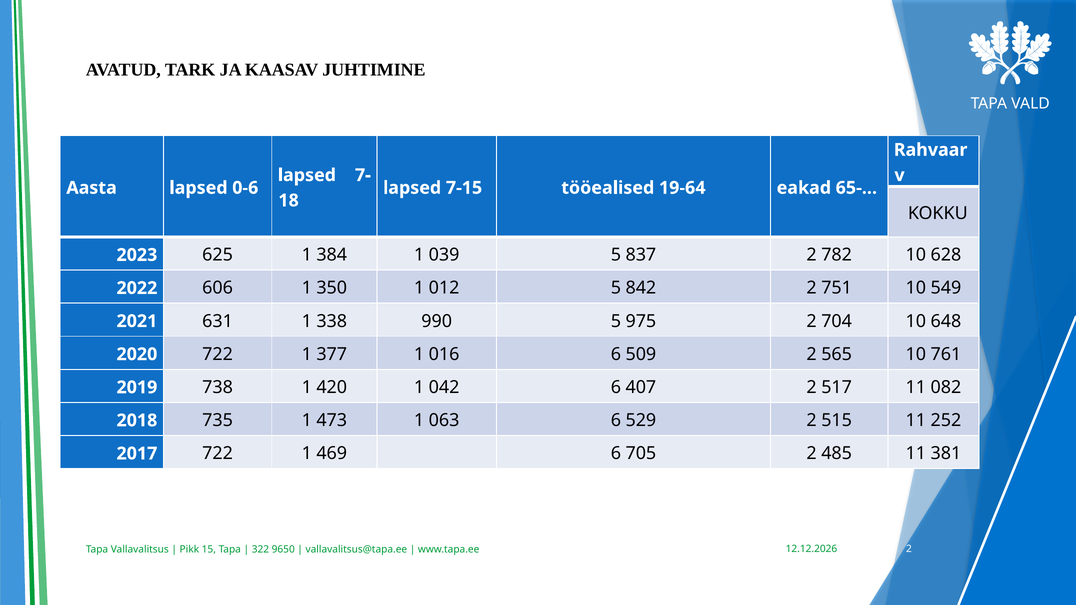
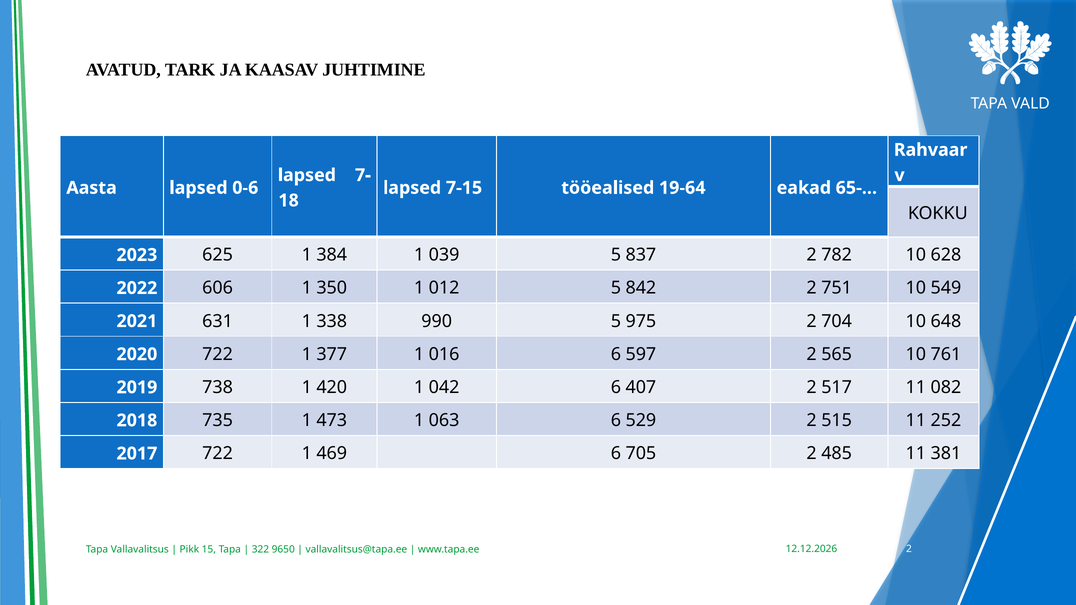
509: 509 -> 597
